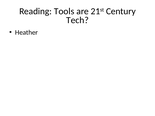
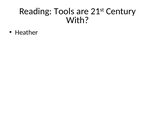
Tech: Tech -> With
